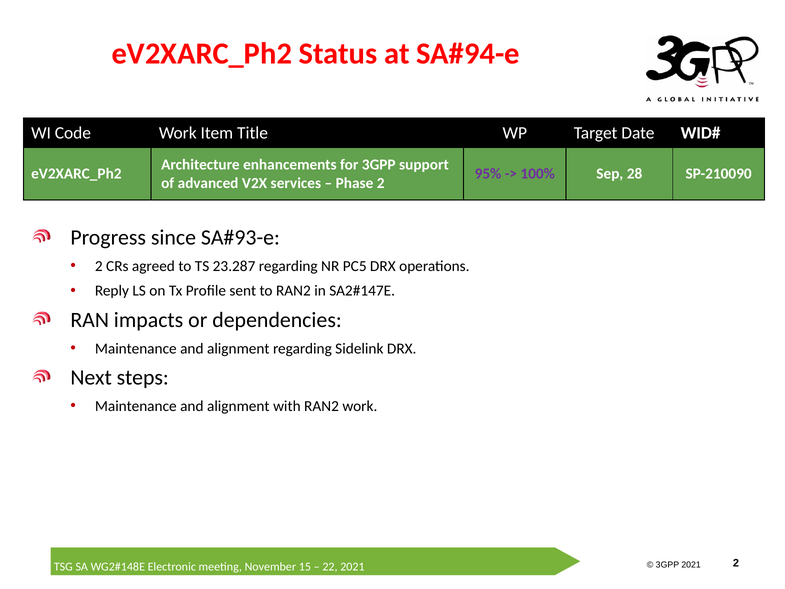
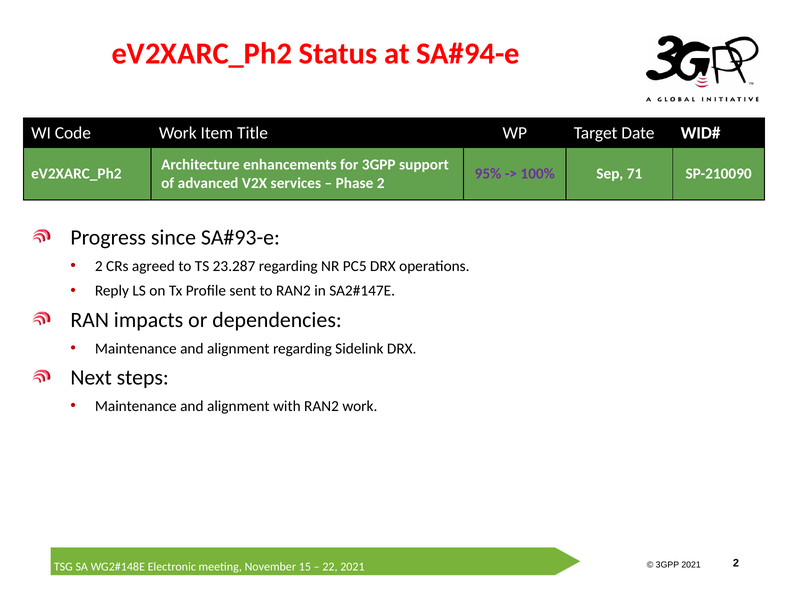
28: 28 -> 71
